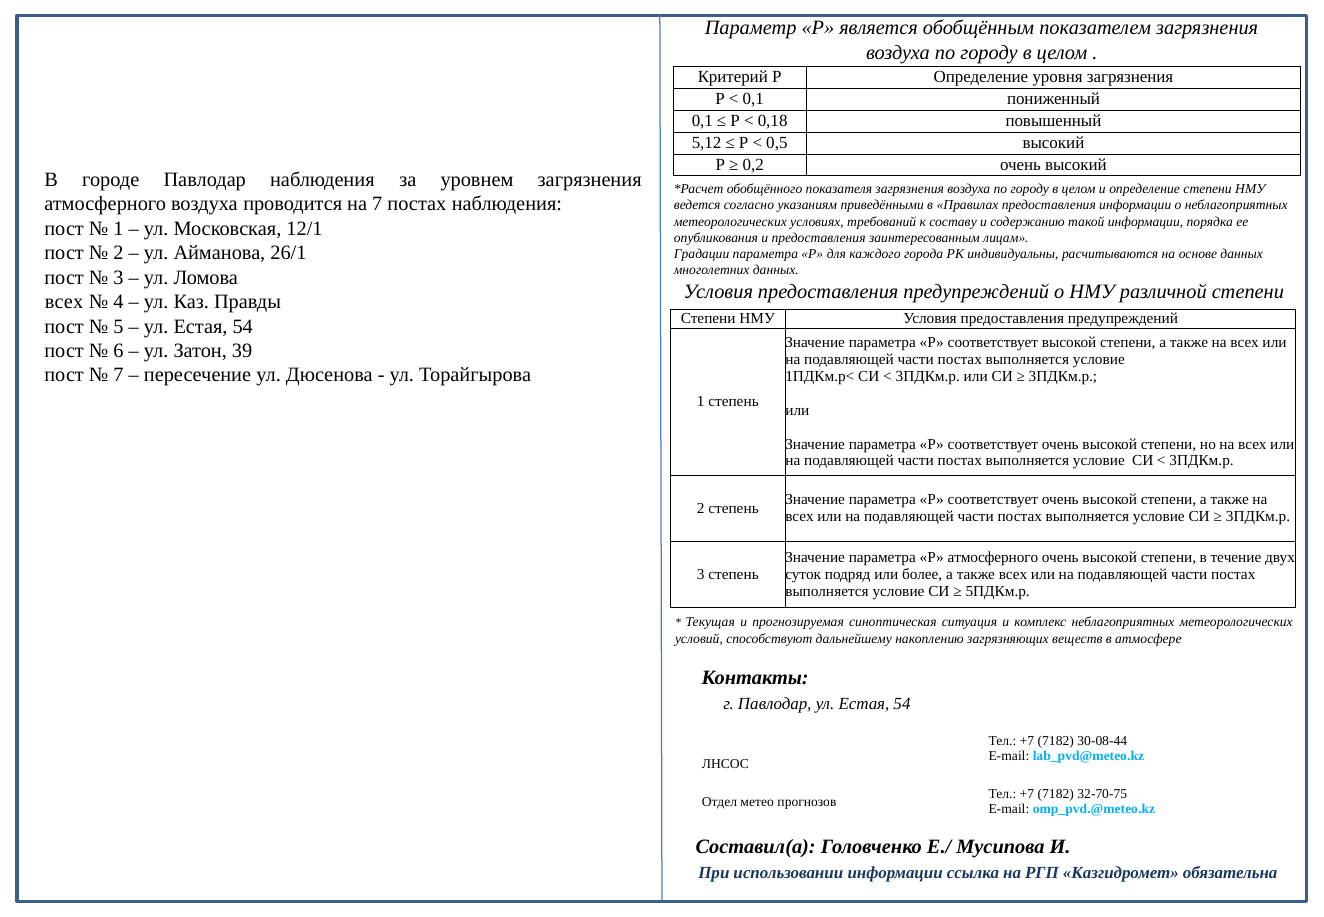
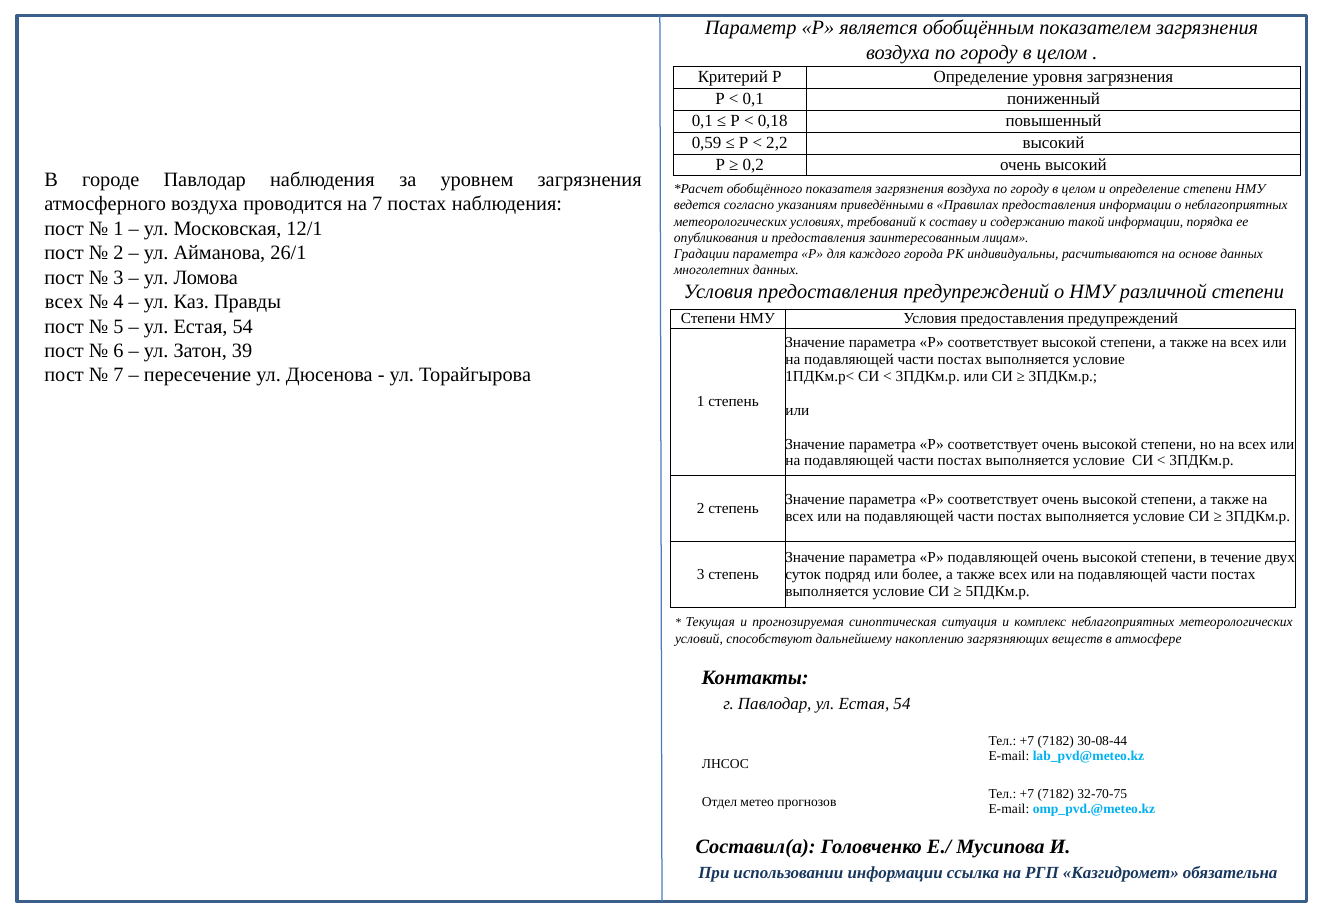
5,12: 5,12 -> 0,59
0,5: 0,5 -> 2,2
Р атмосферного: атмосферного -> подавляющей
